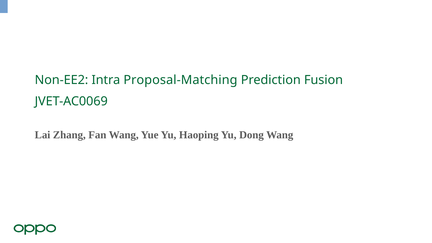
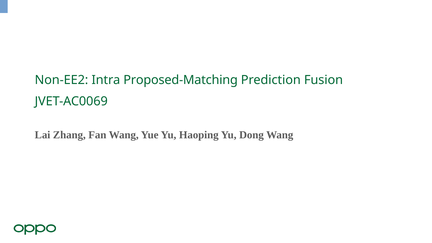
Proposal-Matching: Proposal-Matching -> Proposed-Matching
